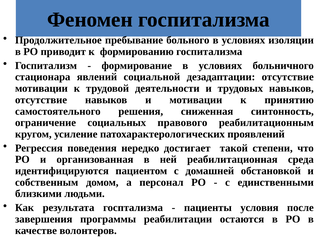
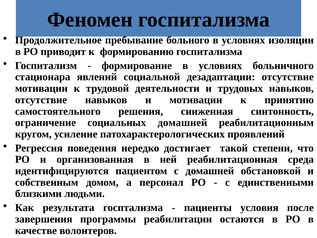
социальных правового: правового -> домашней
